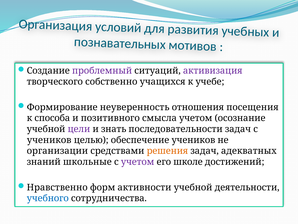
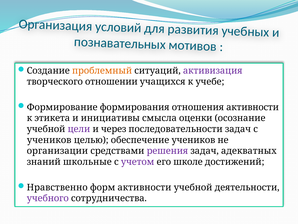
проблемный colour: purple -> orange
собственно: собственно -> отношении
неуверенность: неуверенность -> формирования
отношения посещения: посещения -> активности
способа: способа -> этикета
позитивного: позитивного -> инициативы
смысла учетом: учетом -> оценки
знать: знать -> через
решения colour: orange -> purple
учебного colour: blue -> purple
